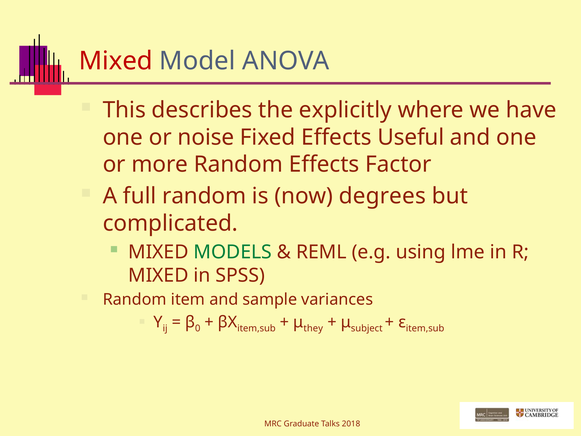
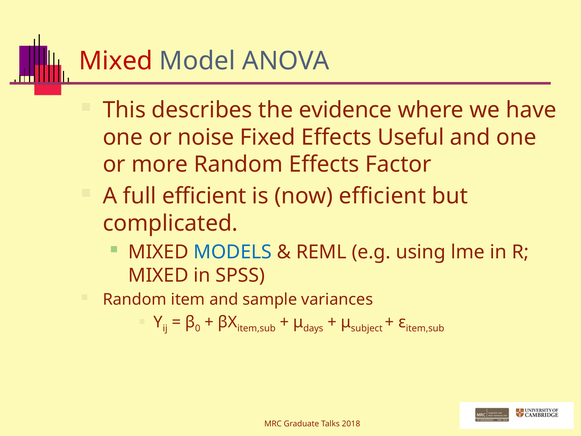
explicitly: explicitly -> evidence
full random: random -> efficient
now degrees: degrees -> efficient
MODELS colour: green -> blue
they: they -> days
